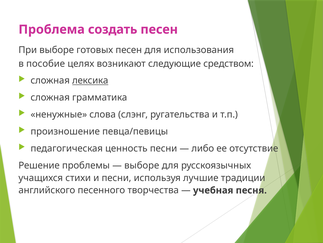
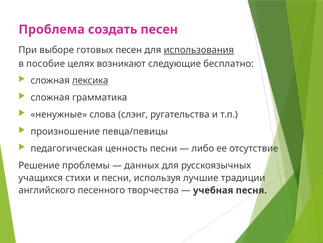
использования underline: none -> present
средством: средством -> бесплатно
выборе at (142, 165): выборе -> данных
